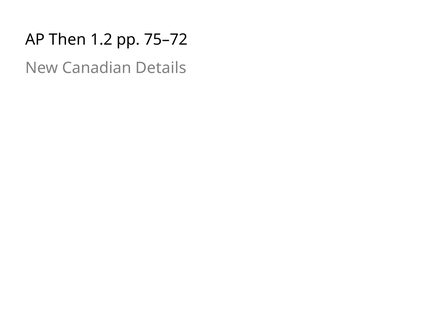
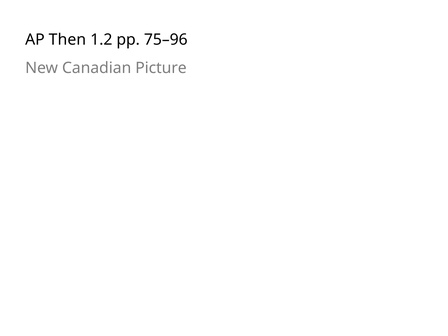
75–72: 75–72 -> 75–96
Details: Details -> Picture
